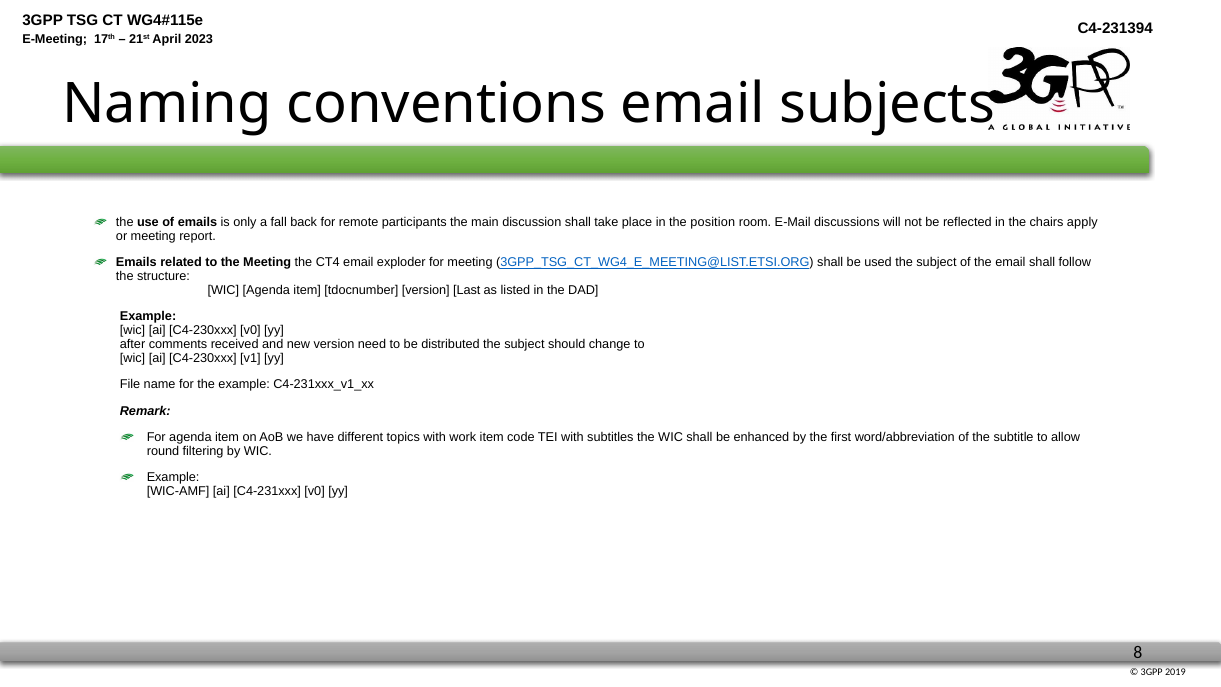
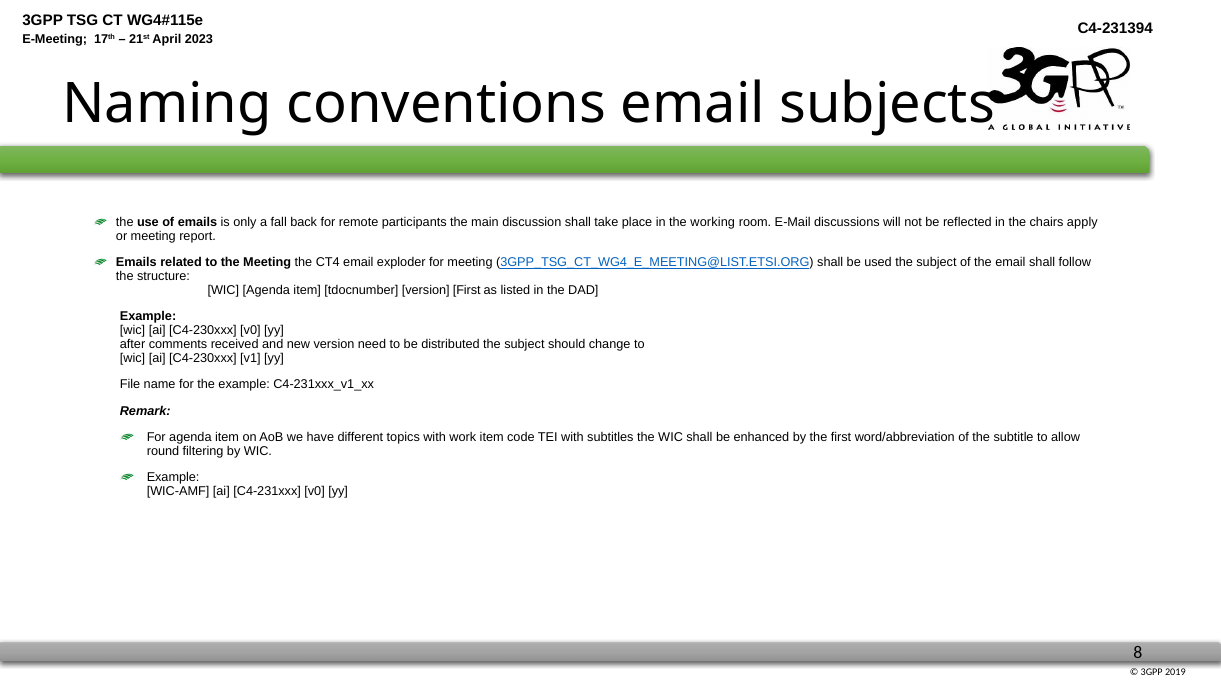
position: position -> working
version Last: Last -> First
